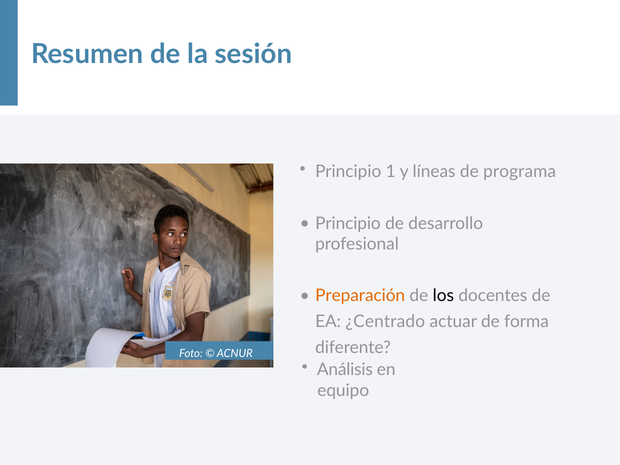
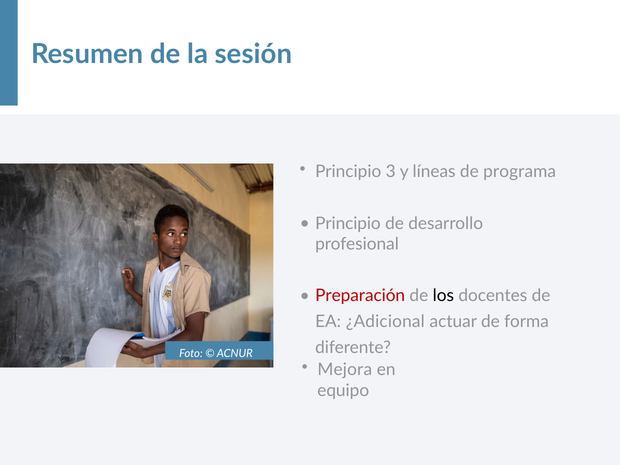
1: 1 -> 3
Preparación colour: orange -> red
¿Centrado: ¿Centrado -> ¿Adicional
Análisis: Análisis -> Mejora
